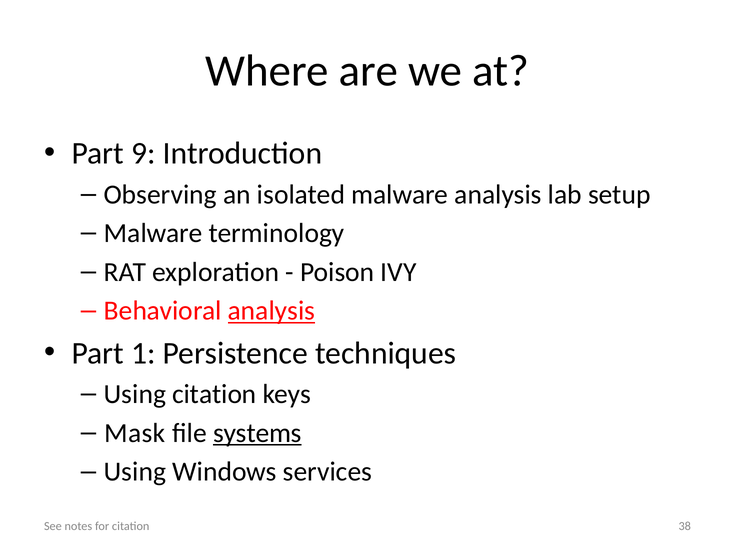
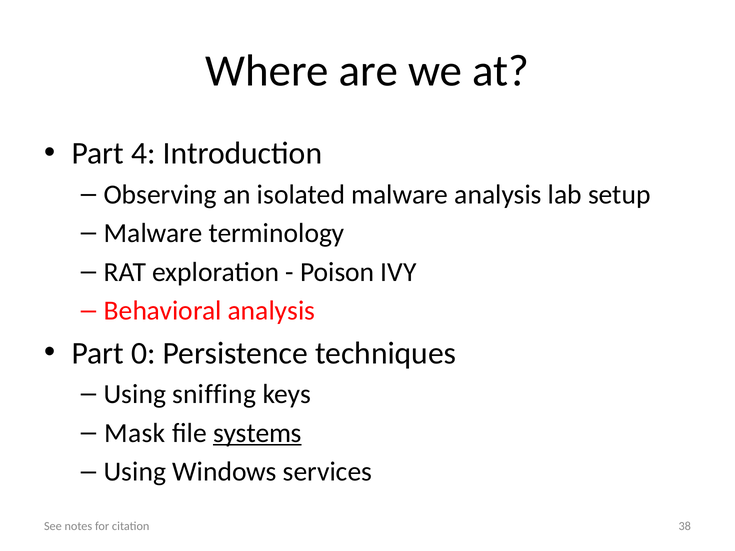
9: 9 -> 4
analysis at (271, 311) underline: present -> none
1: 1 -> 0
Using citation: citation -> sniffing
